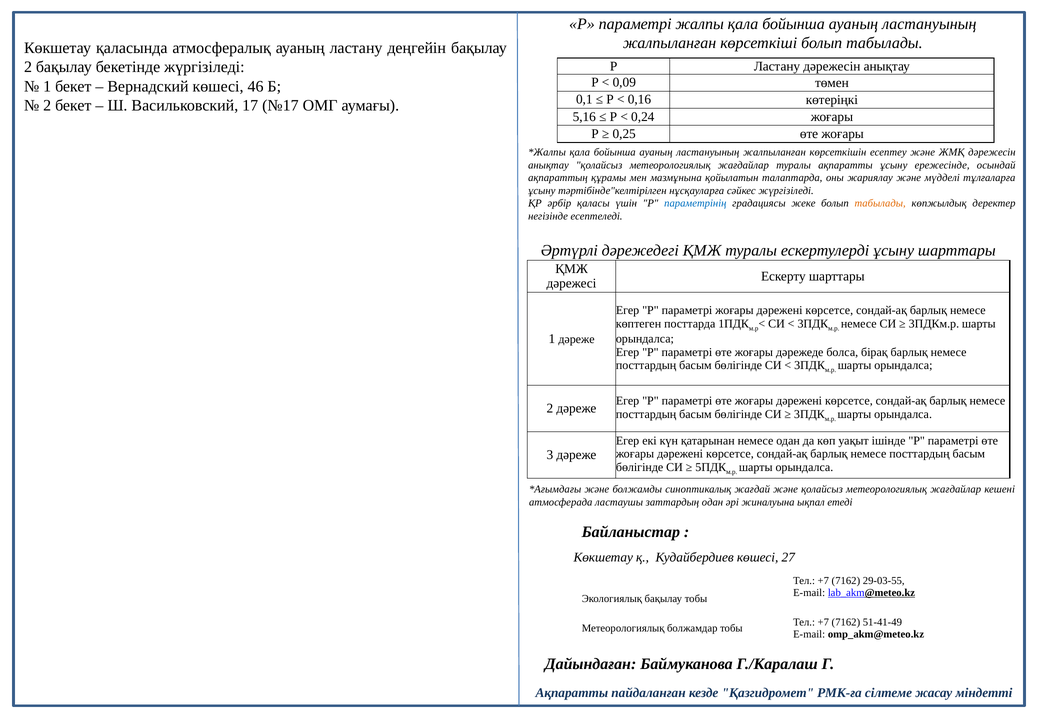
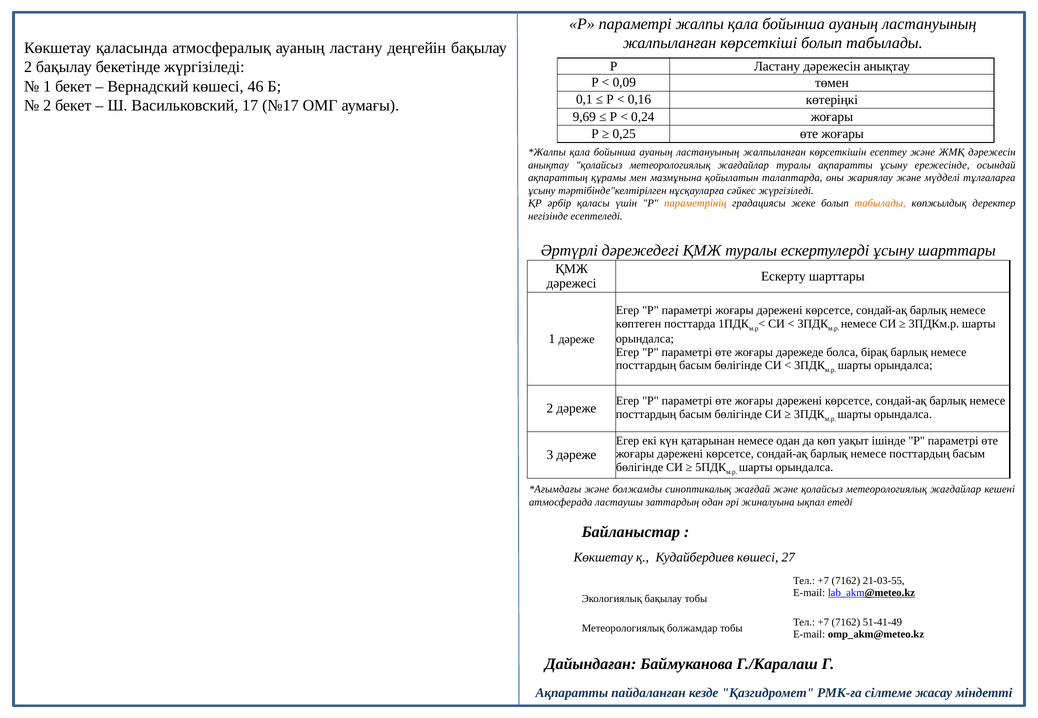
5,16: 5,16 -> 9,69
параметрінің colour: blue -> orange
29-03-55: 29-03-55 -> 21-03-55
